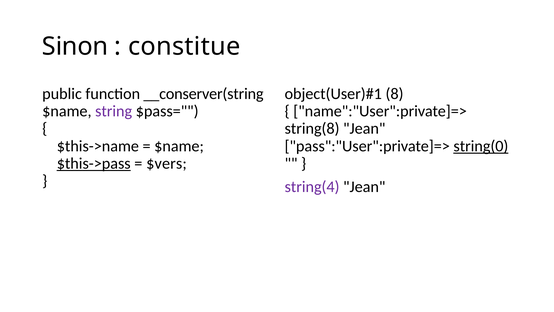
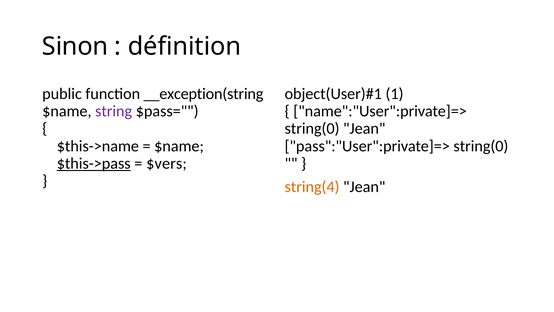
constitue: constitue -> définition
__conserver(string: __conserver(string -> __exception(string
8: 8 -> 1
string(8 at (312, 128): string(8 -> string(0
string(0 at (481, 146) underline: present -> none
string(4 colour: purple -> orange
